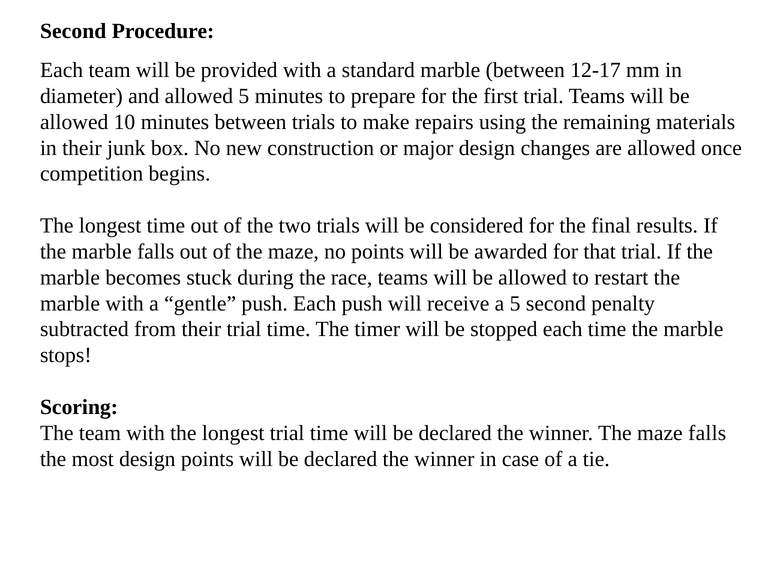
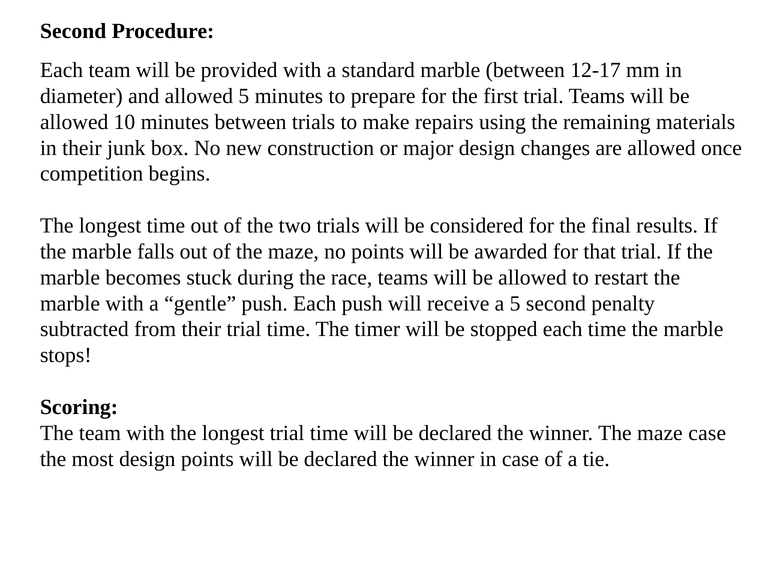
maze falls: falls -> case
